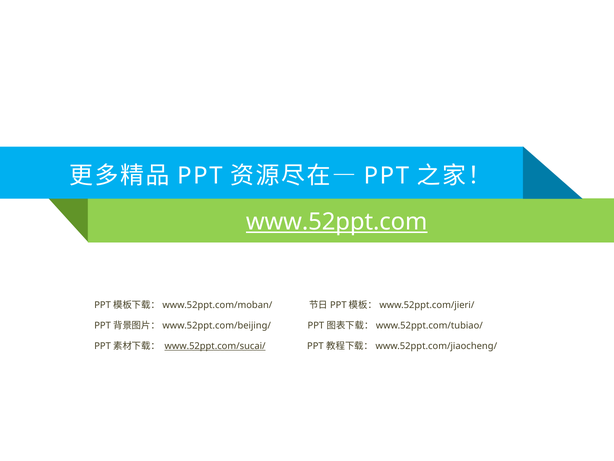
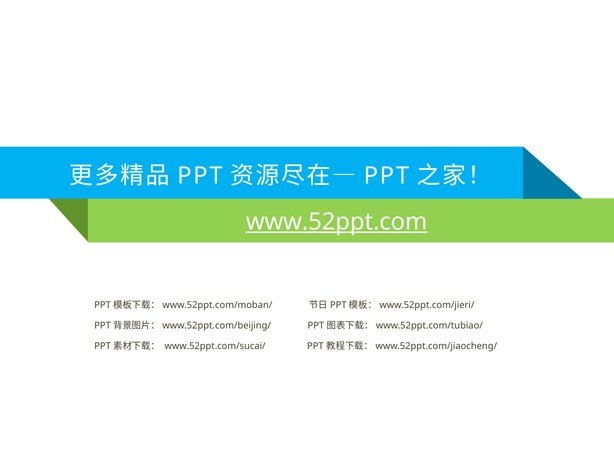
www.52ppt.com/sucai/ underline: present -> none
